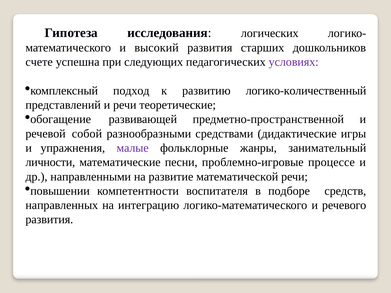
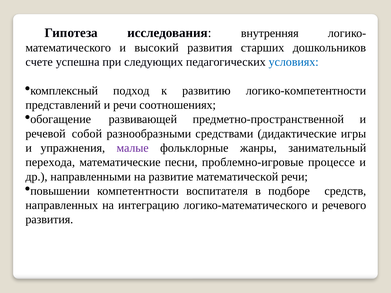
логических: логических -> внутренняя
условиях colour: purple -> blue
логико-количественный: логико-количественный -> логико-компетентности
теоретические: теоретические -> соотношениях
личности: личности -> перехода
